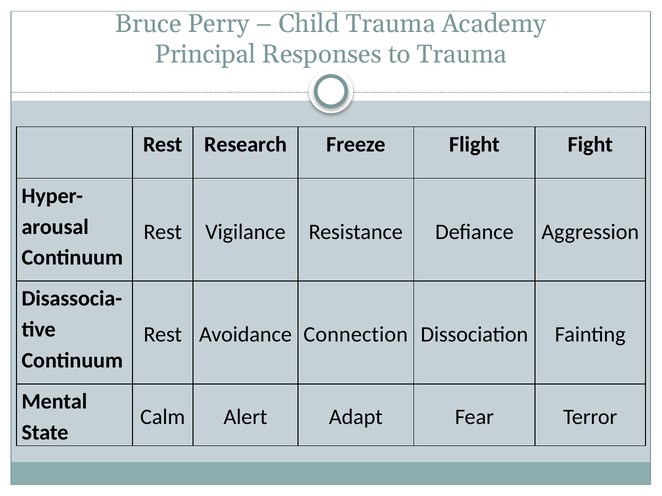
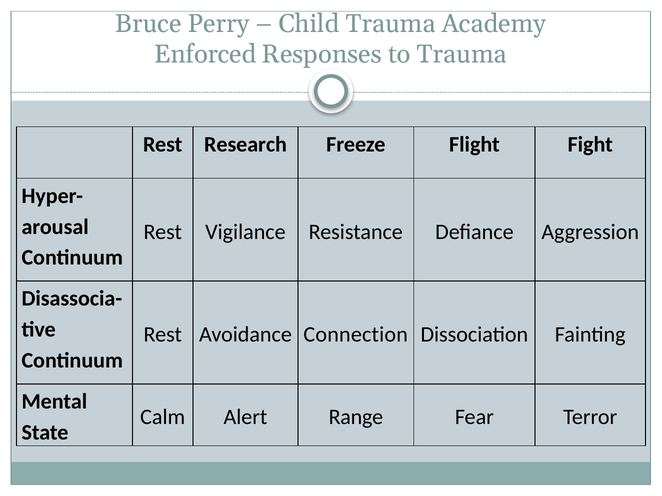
Principal: Principal -> Enforced
Adapt: Adapt -> Range
